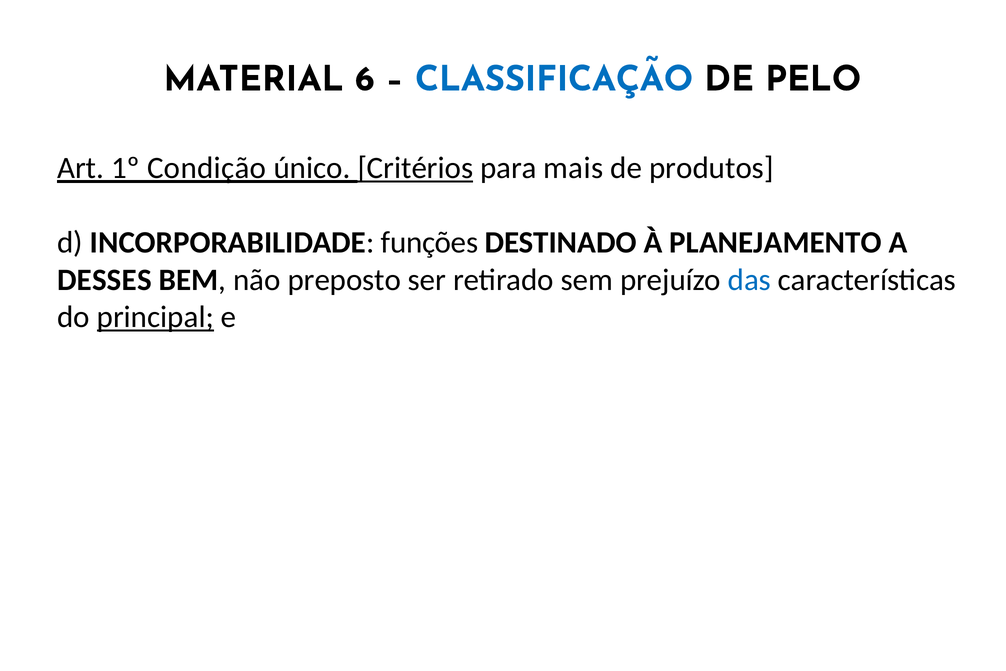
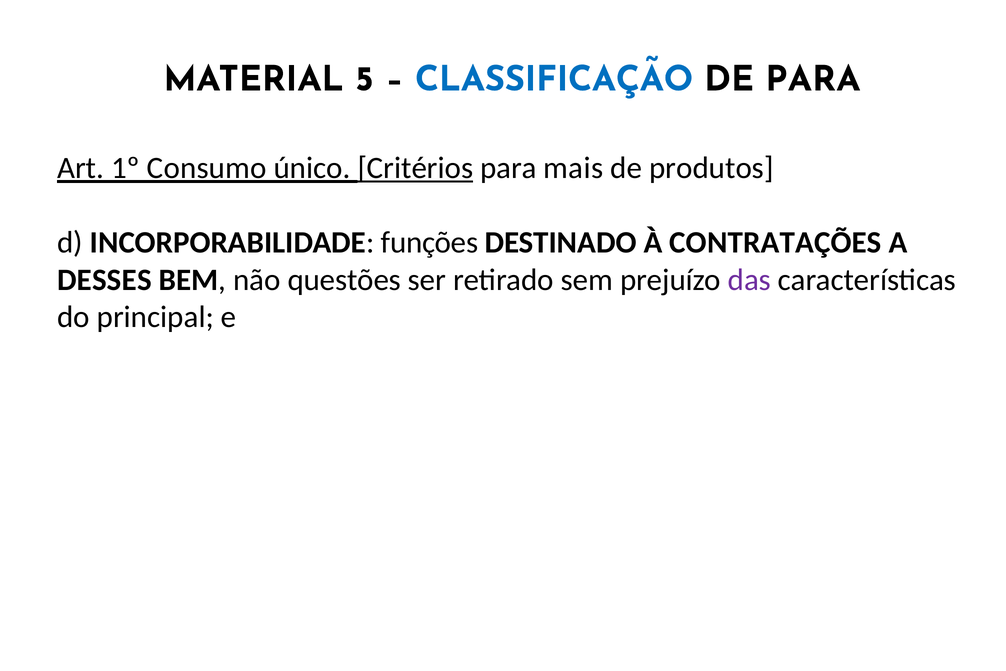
6: 6 -> 5
DE PELO: PELO -> PARA
Condição: Condição -> Consumo
PLANEJAMENTO: PLANEJAMENTO -> CONTRATAÇÕES
preposto: preposto -> questões
das colour: blue -> purple
principal underline: present -> none
